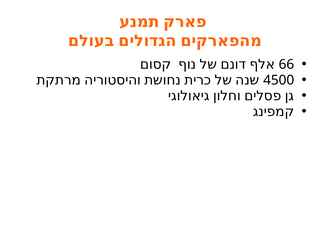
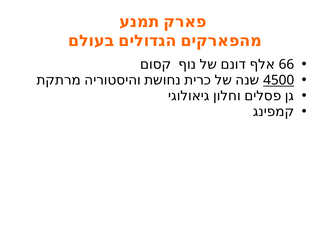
4500 underline: none -> present
